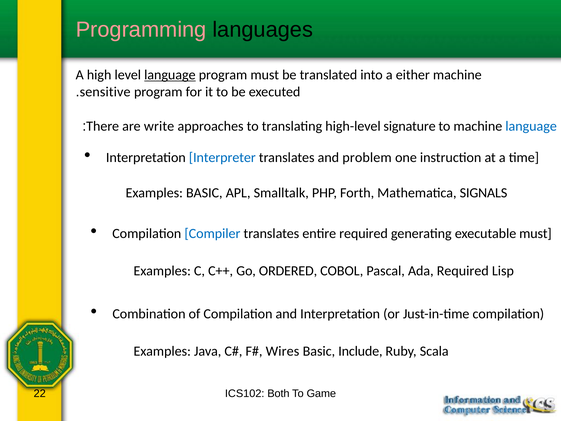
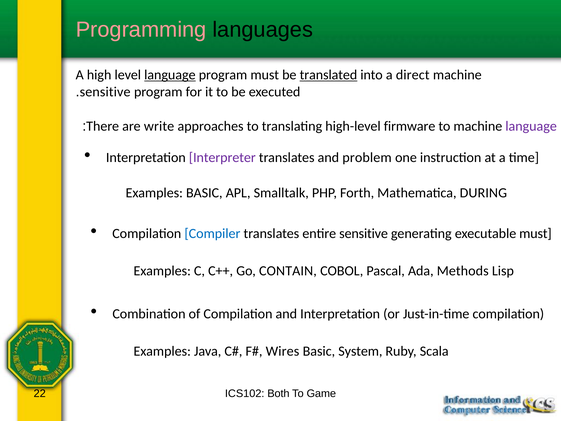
translated underline: none -> present
either: either -> direct
signature: signature -> firmware
language at (531, 126) colour: blue -> purple
Interpreter colour: blue -> purple
SIGNALS: SIGNALS -> DURING
entire required: required -> sensitive
ORDERED: ORDERED -> CONTAIN
Ada Required: Required -> Methods
Include: Include -> System
